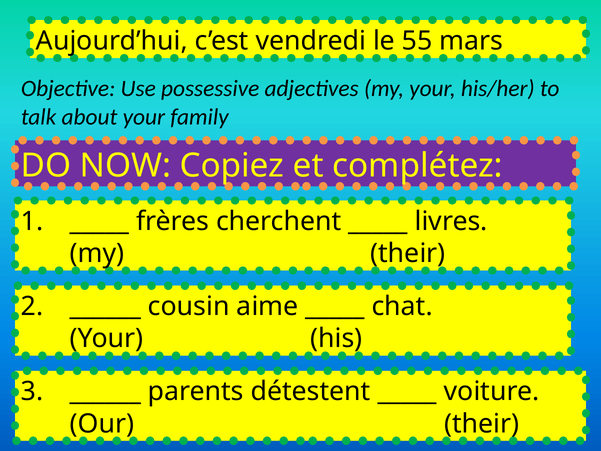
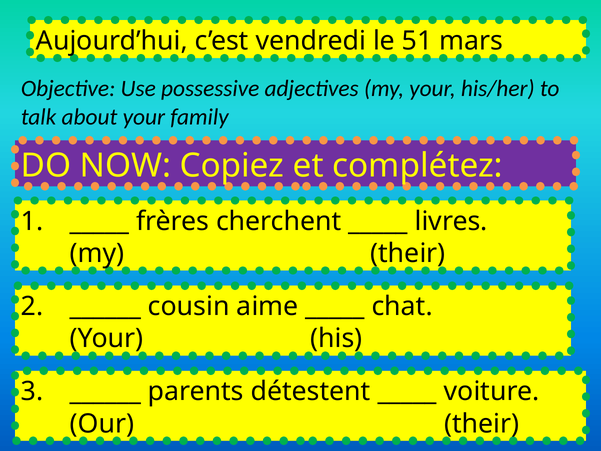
55: 55 -> 51
